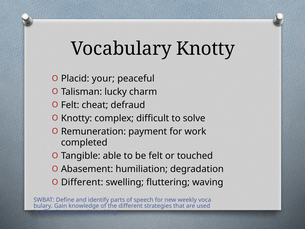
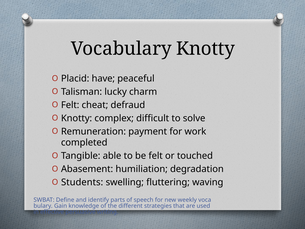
your: your -> have
Different at (82, 182): Different -> Students
